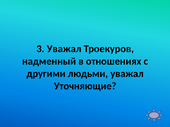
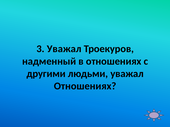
Уточняющие at (85, 86): Уточняющие -> Отношениях
